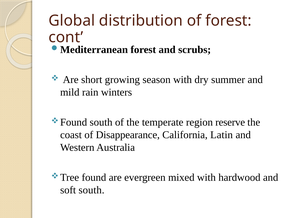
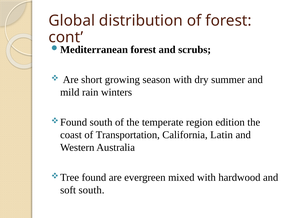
reserve: reserve -> edition
Disappearance: Disappearance -> Transportation
